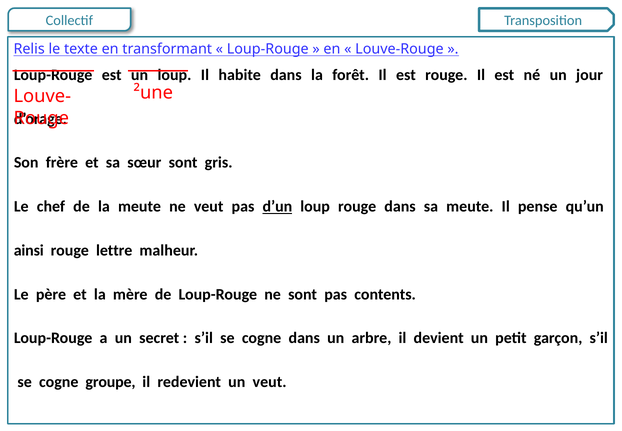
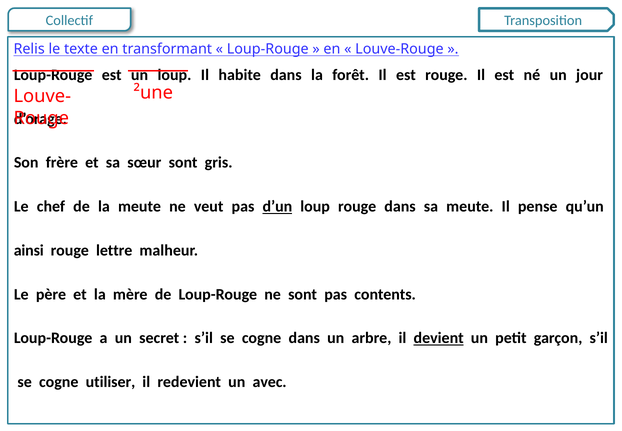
devient underline: none -> present
groupe: groupe -> utiliser
un veut: veut -> avec
